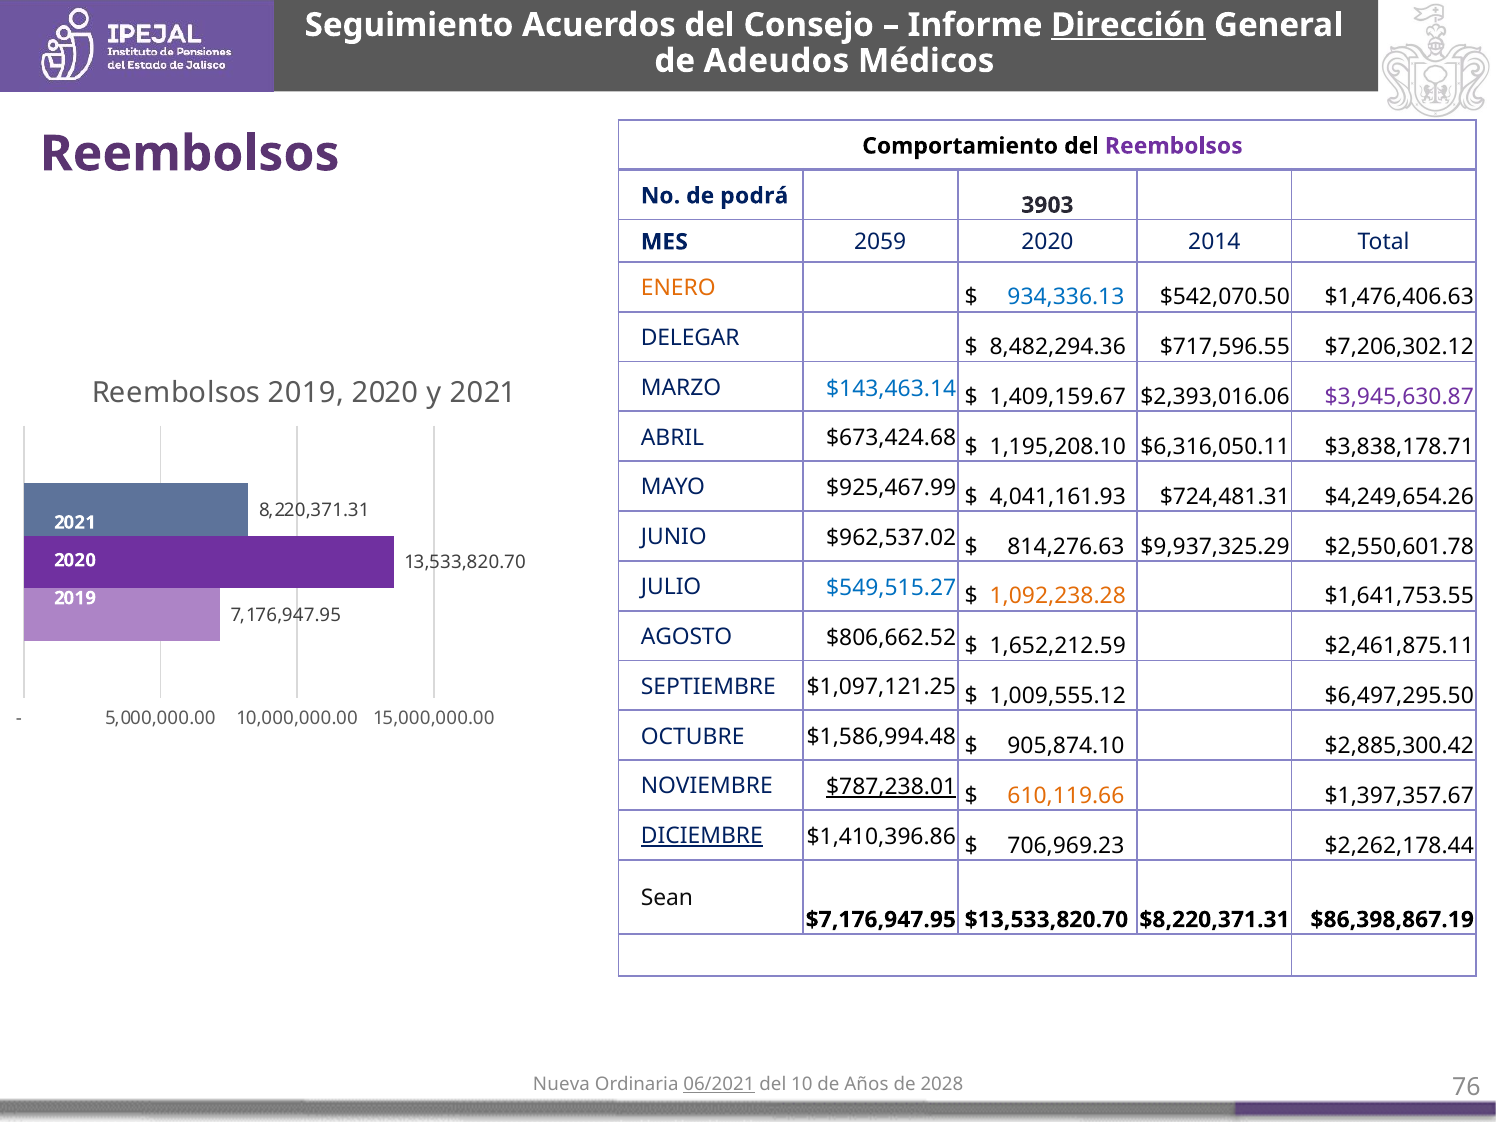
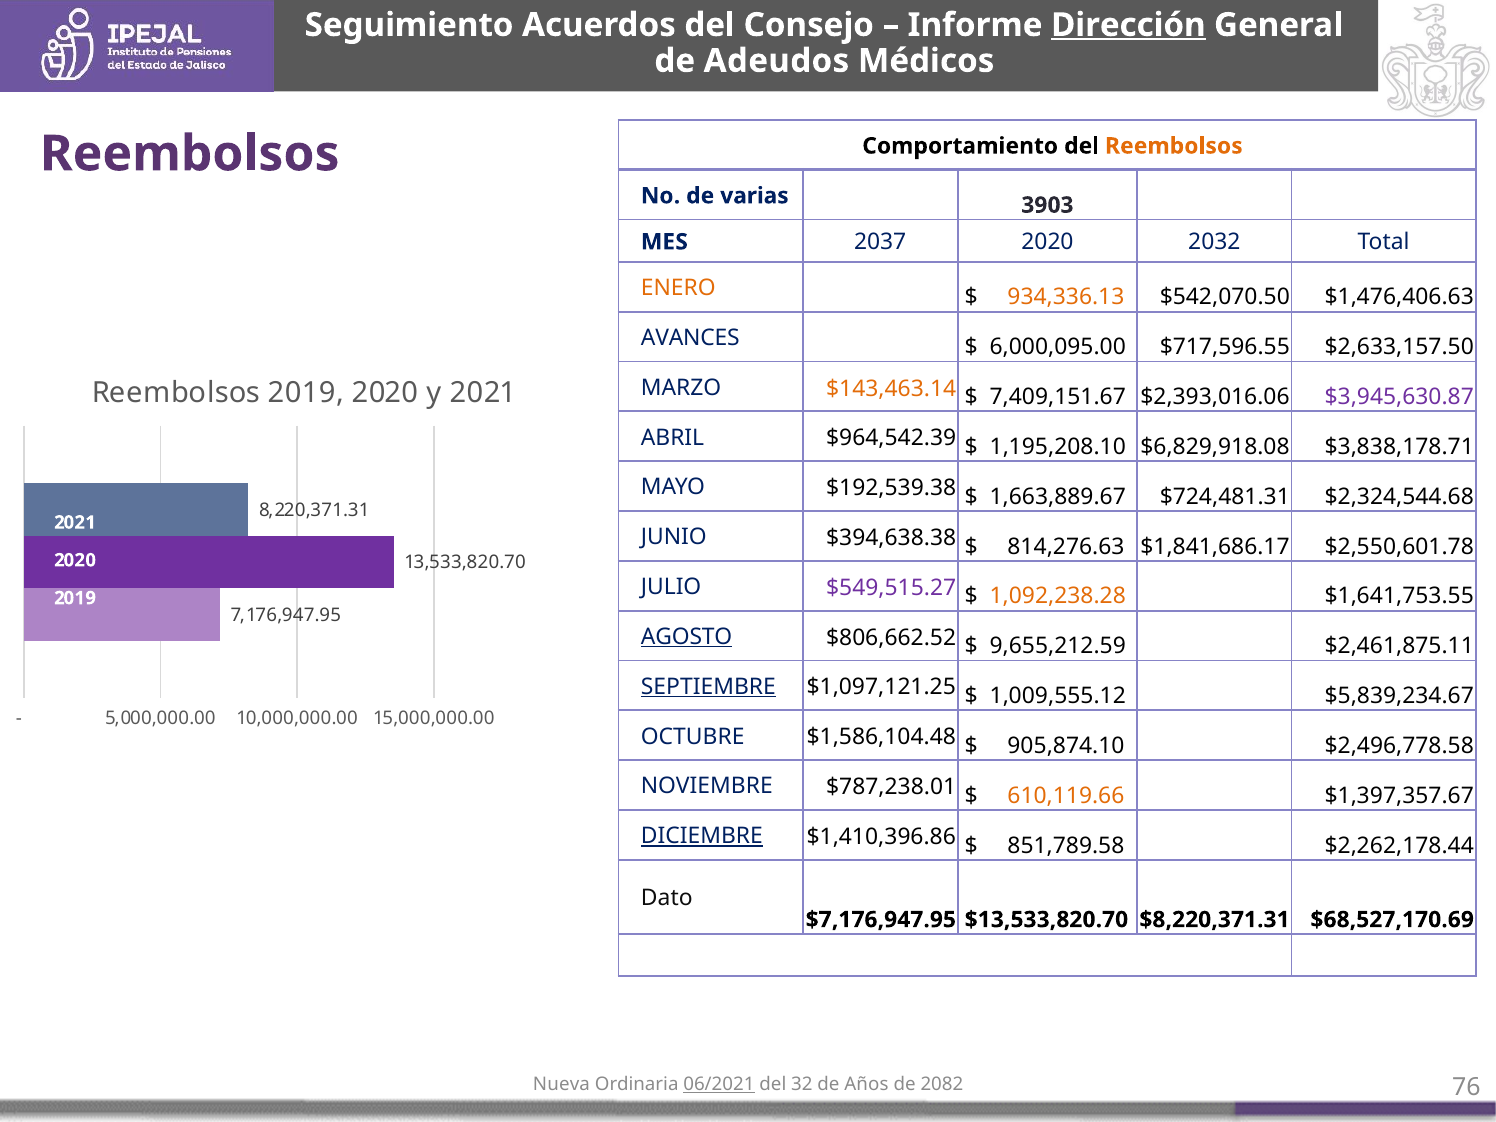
Reembolsos at (1174, 146) colour: purple -> orange
podrá: podrá -> varias
2059: 2059 -> 2037
2014: 2014 -> 2032
934,336.13 colour: blue -> orange
DELEGAR: DELEGAR -> AVANCES
8,482,294.36: 8,482,294.36 -> 6,000,095.00
$7,206,302.12: $7,206,302.12 -> $2,633,157.50
$143,463.14 colour: blue -> orange
1,409,159.67: 1,409,159.67 -> 7,409,151.67
$673,424.68: $673,424.68 -> $964,542.39
$6,316,050.11: $6,316,050.11 -> $6,829,918.08
$925,467.99: $925,467.99 -> $192,539.38
4,041,161.93: 4,041,161.93 -> 1,663,889.67
$4,249,654.26: $4,249,654.26 -> $2,324,544.68
$962,537.02: $962,537.02 -> $394,638.38
$9,937,325.29: $9,937,325.29 -> $1,841,686.17
$549,515.27 colour: blue -> purple
AGOSTO underline: none -> present
1,652,212.59: 1,652,212.59 -> 9,655,212.59
SEPTIEMBRE underline: none -> present
$6,497,295.50: $6,497,295.50 -> $5,839,234.67
$1,586,994.48: $1,586,994.48 -> $1,586,104.48
$2,885,300.42: $2,885,300.42 -> $2,496,778.58
$787,238.01 underline: present -> none
706,969.23: 706,969.23 -> 851,789.58
Sean: Sean -> Dato
$86,398,867.19: $86,398,867.19 -> $68,527,170.69
10: 10 -> 32
2028: 2028 -> 2082
